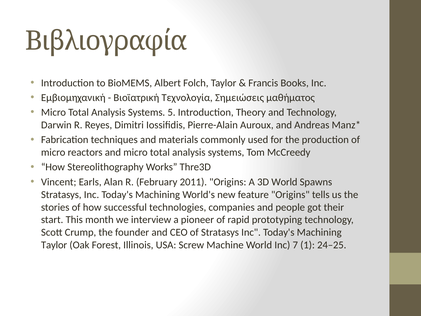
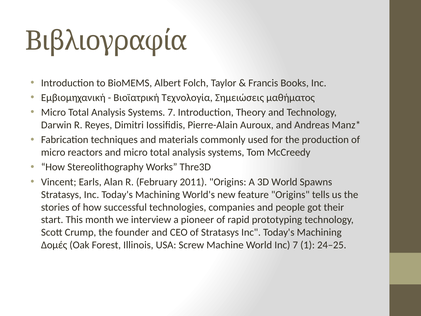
Systems 5: 5 -> 7
Taylor at (54, 245): Taylor -> Δομές
